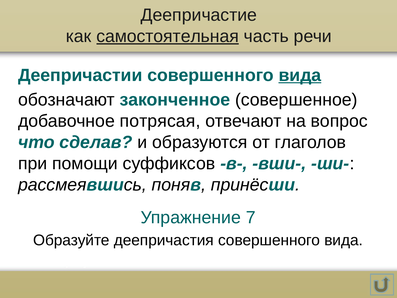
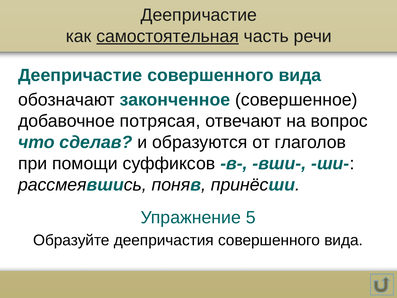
Деепричастии at (80, 75): Деепричастии -> Деепричастие
вида at (300, 75) underline: present -> none
7: 7 -> 5
